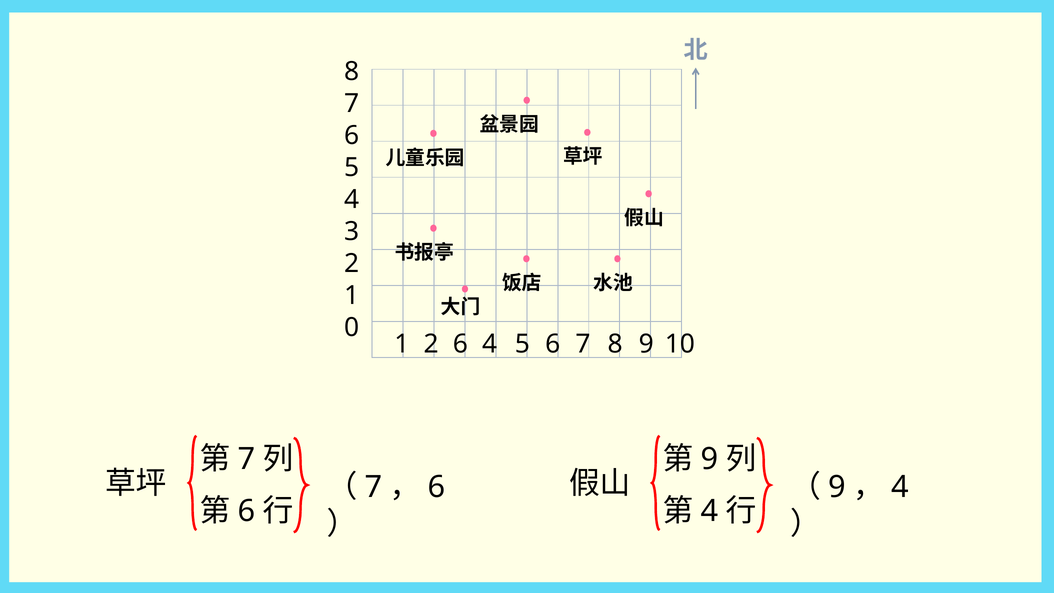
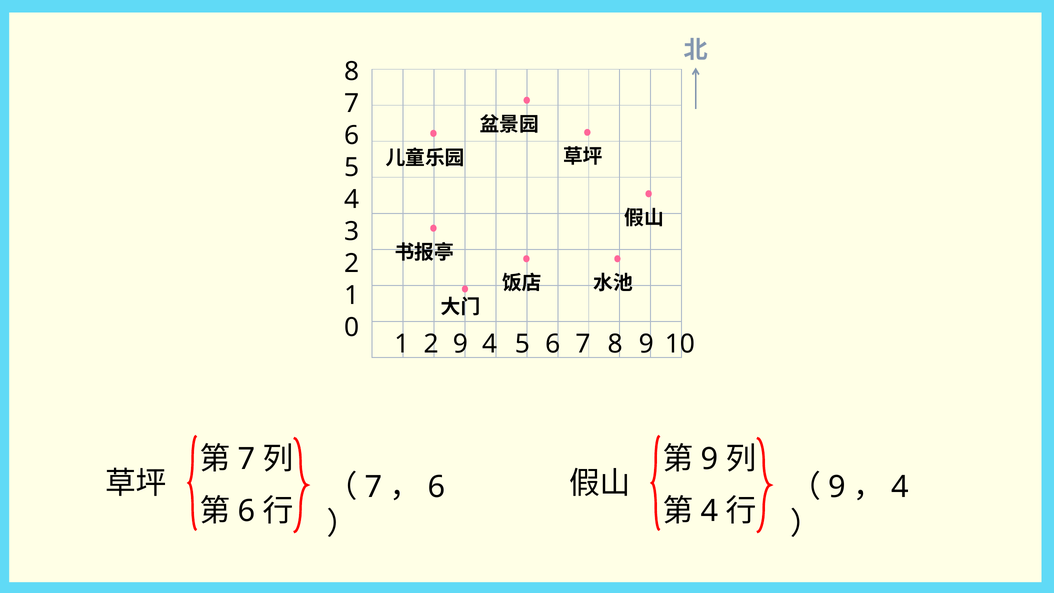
2 6: 6 -> 9
